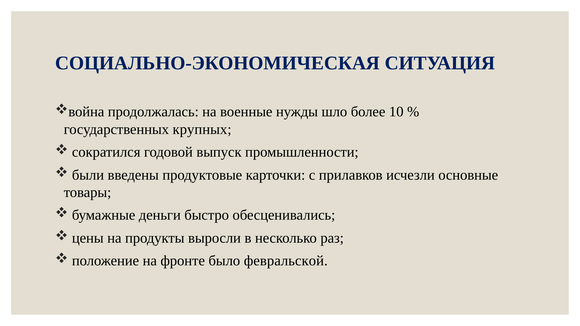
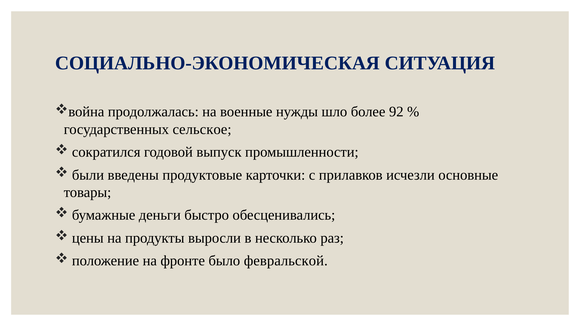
10: 10 -> 92
крупных: крупных -> сельское
